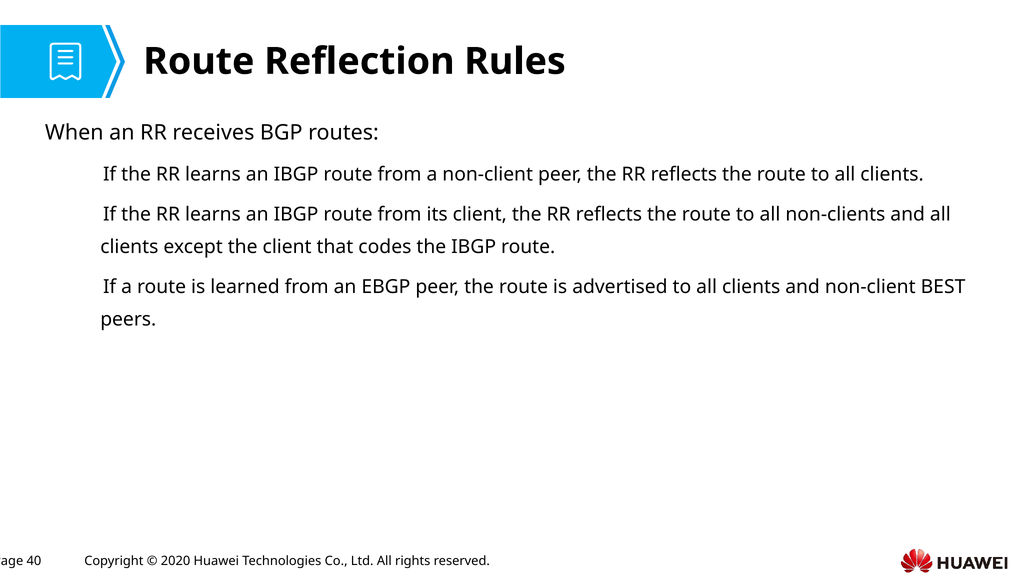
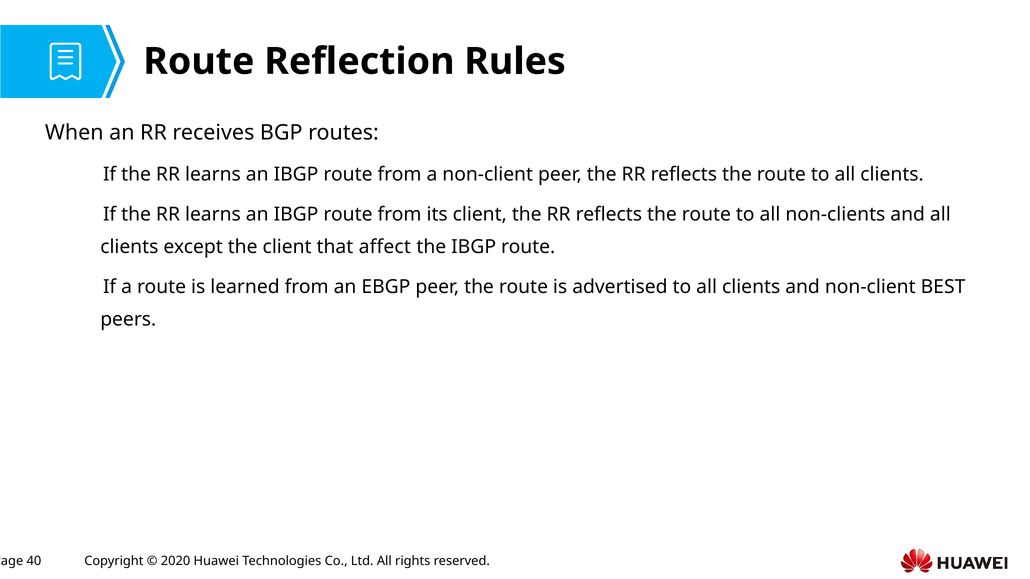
codes: codes -> affect
